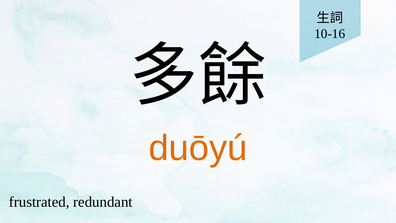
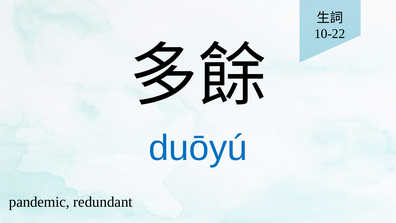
10-16: 10-16 -> 10-22
duōyú colour: orange -> blue
frustrated: frustrated -> pandemic
